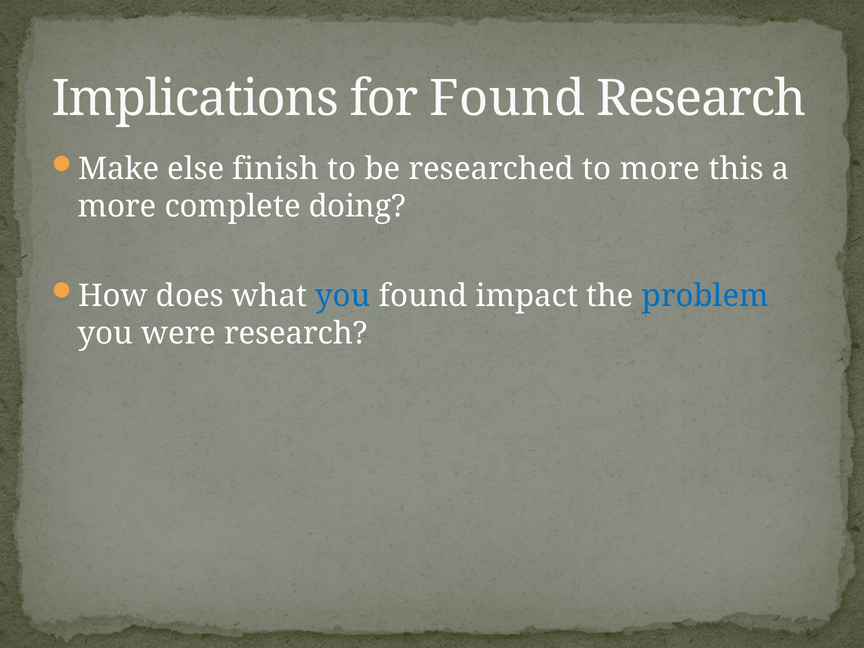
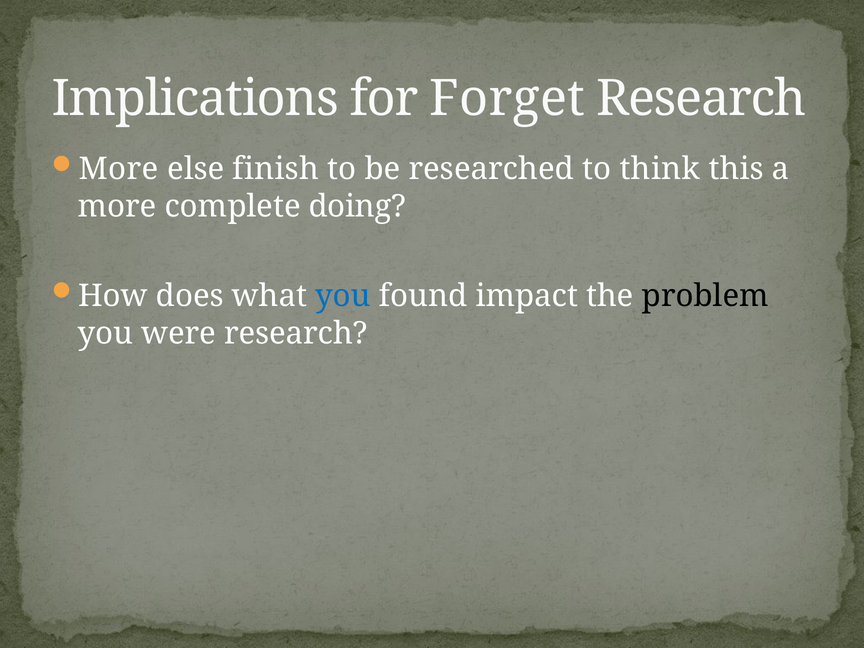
for Found: Found -> Forget
Make at (119, 169): Make -> More
to more: more -> think
problem colour: blue -> black
